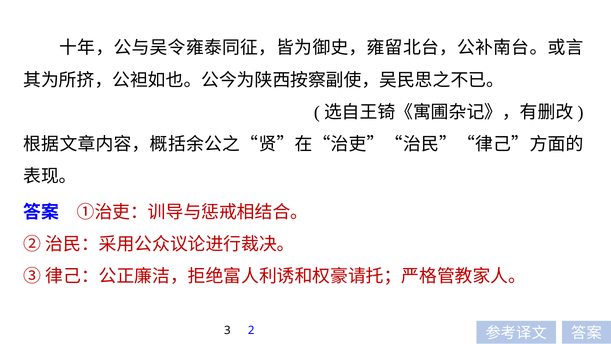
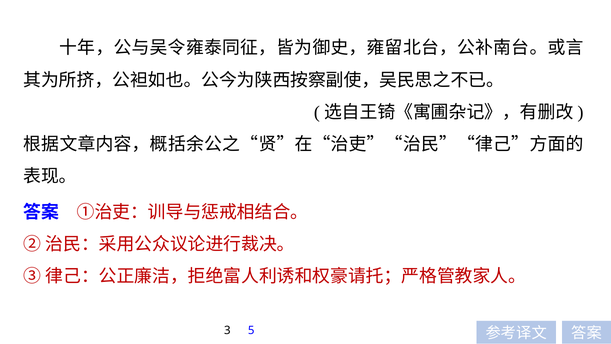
2: 2 -> 5
